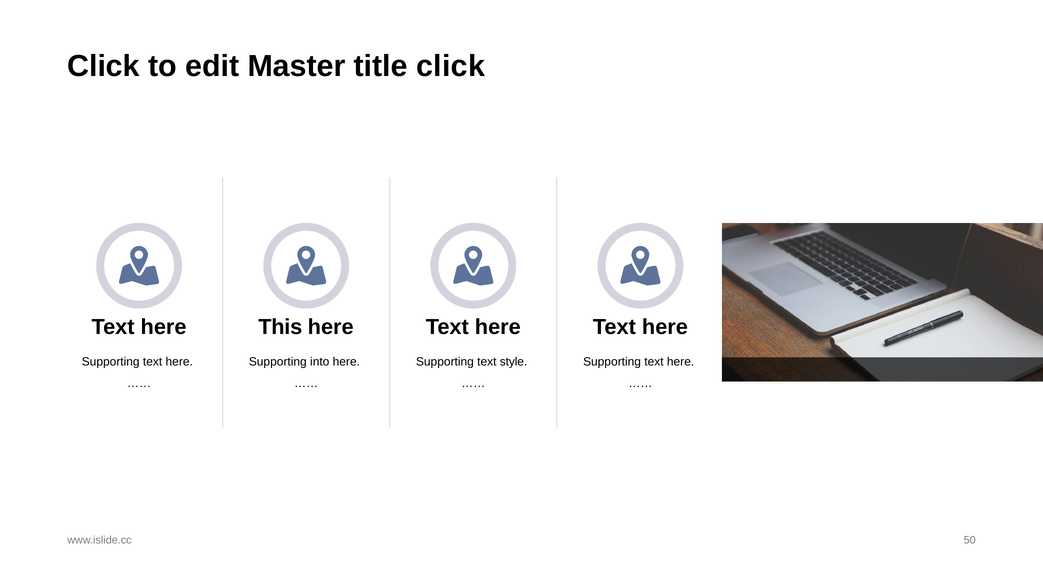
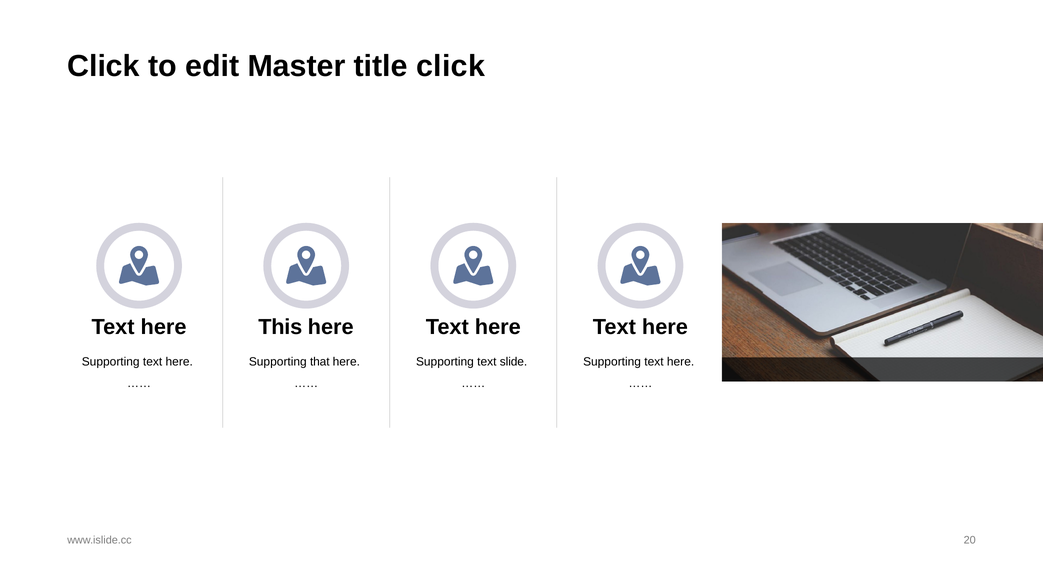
into: into -> that
style: style -> slide
50: 50 -> 20
